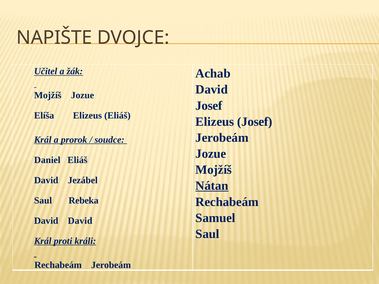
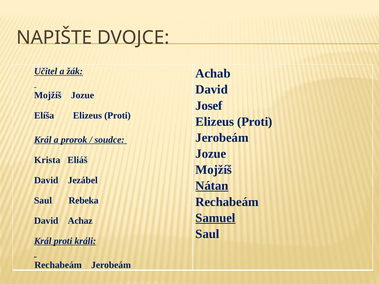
Eliáš at (117, 116): Eliáš -> Proti
Josef at (255, 122): Josef -> Proti
Daniel: Daniel -> Krista
Samuel underline: none -> present
David David: David -> Achaz
